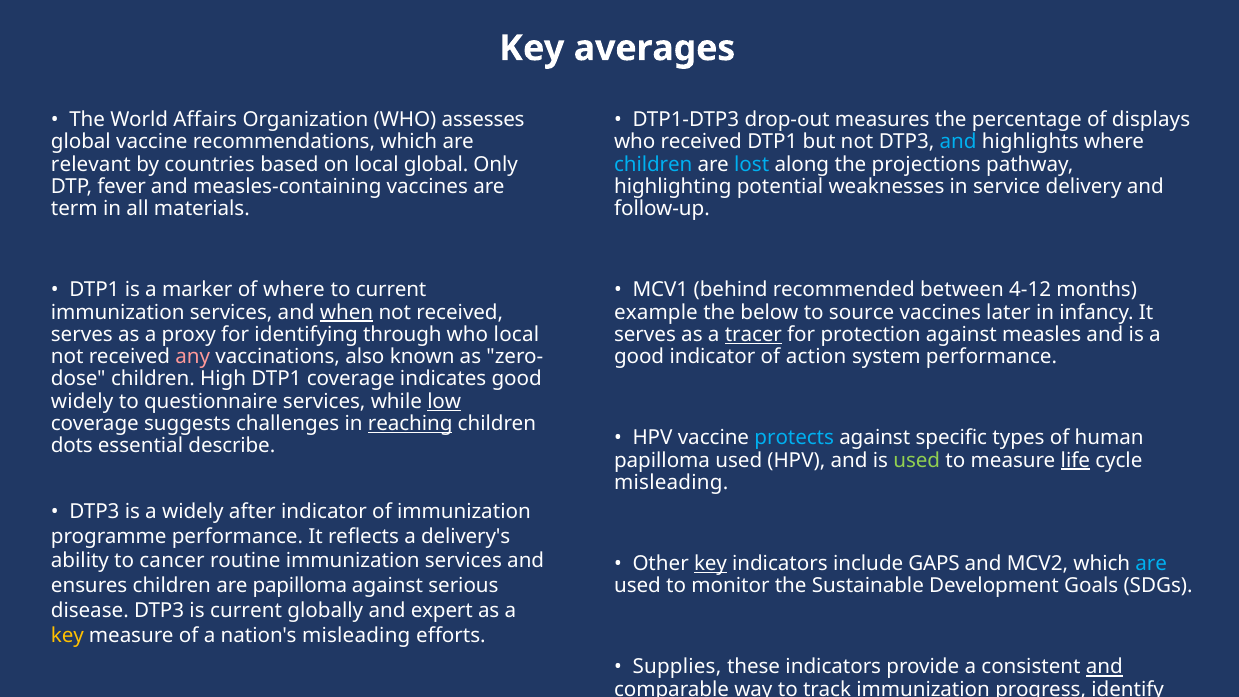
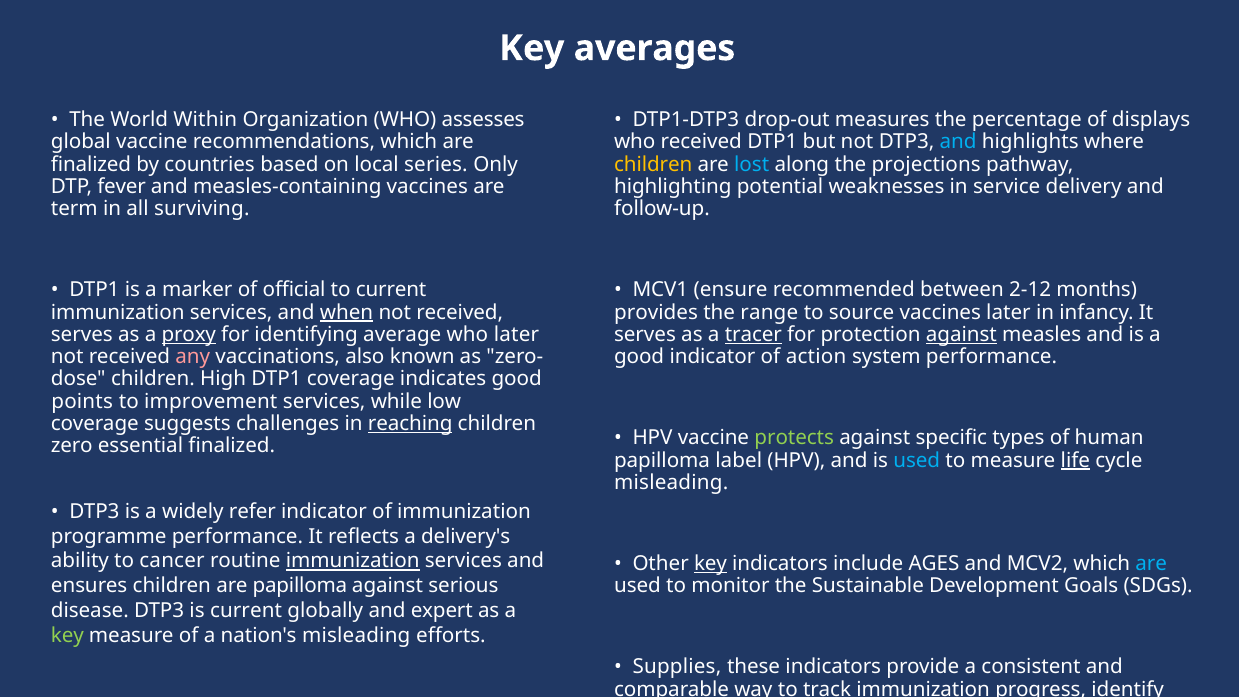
Affairs: Affairs -> Within
relevant at (91, 164): relevant -> finalized
local global: global -> series
children at (653, 164) colour: light blue -> yellow
materials: materials -> surviving
of where: where -> official
behind: behind -> ensure
4-12: 4-12 -> 2-12
example: example -> provides
below: below -> range
proxy underline: none -> present
through: through -> average
who local: local -> later
against at (961, 334) underline: none -> present
widely at (82, 401): widely -> points
questionnaire: questionnaire -> improvement
low underline: present -> none
protects colour: light blue -> light green
dots: dots -> zero
essential describe: describe -> finalized
papilloma used: used -> label
used at (917, 460) colour: light green -> light blue
after: after -> refer
immunization at (353, 561) underline: none -> present
GAPS: GAPS -> AGES
key at (67, 635) colour: yellow -> light green
and at (1104, 667) underline: present -> none
